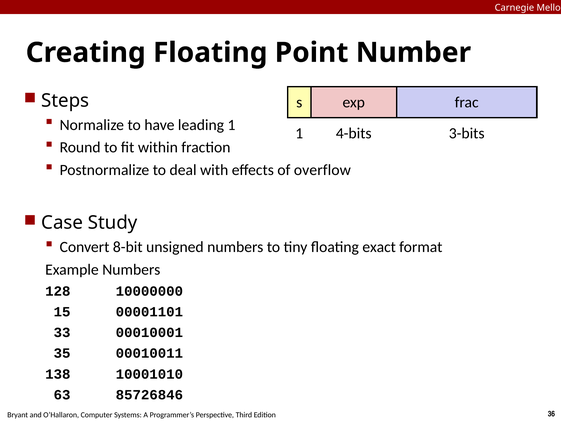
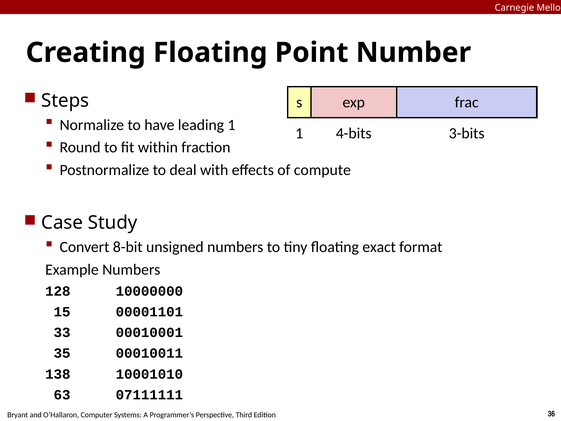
overflow: overflow -> compute
85726846: 85726846 -> 07111111
